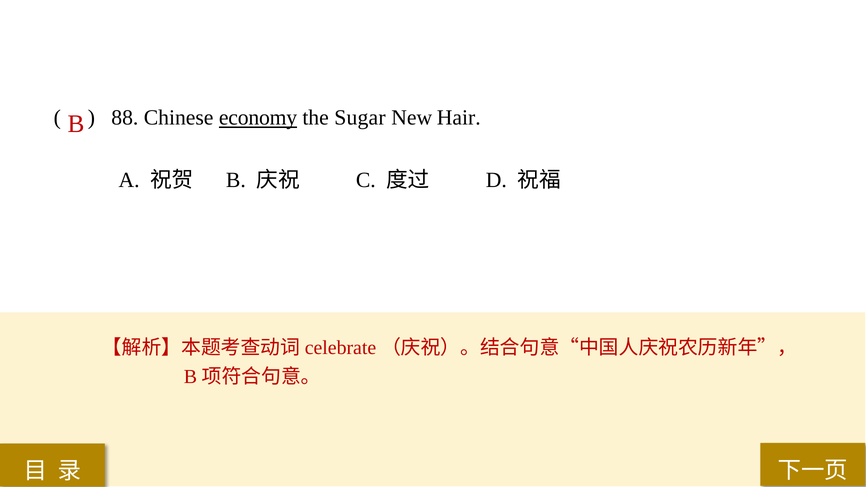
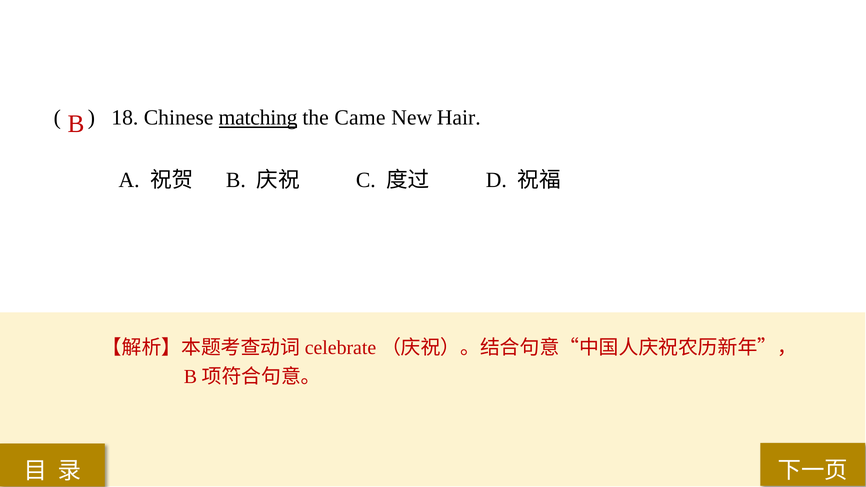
88: 88 -> 18
economy: economy -> matching
Sugar: Sugar -> Came
